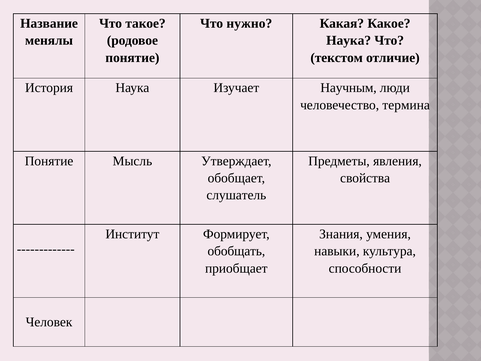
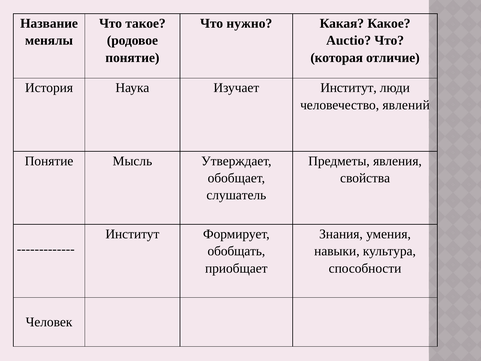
Наука at (349, 41): Наука -> Auctio
текстом: текстом -> которая
Изучает Научным: Научным -> Институт
термина: термина -> явлений
